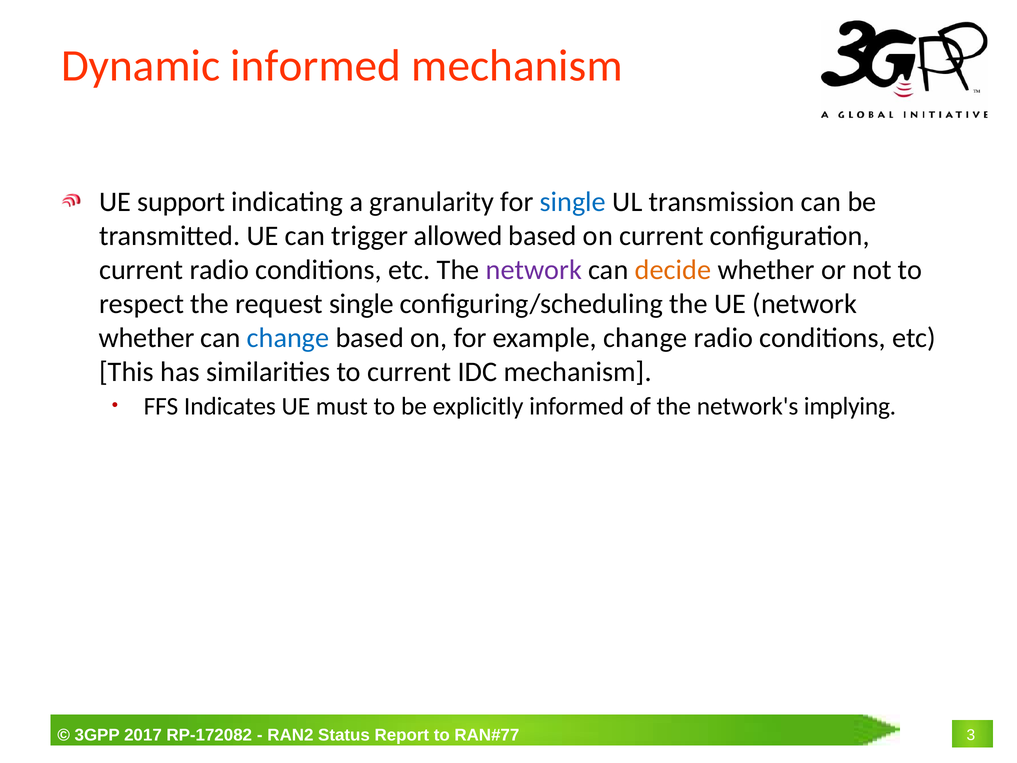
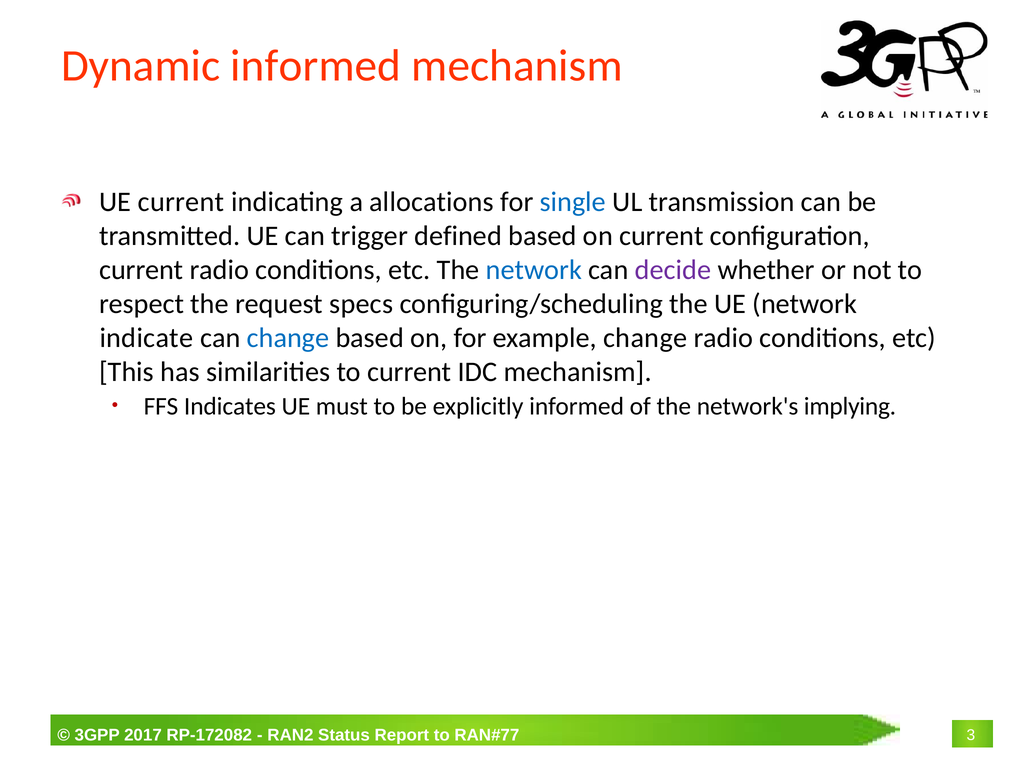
UE support: support -> current
granularity: granularity -> allocations
allowed: allowed -> defined
network at (534, 270) colour: purple -> blue
decide colour: orange -> purple
request single: single -> specs
whether at (147, 338): whether -> indicate
